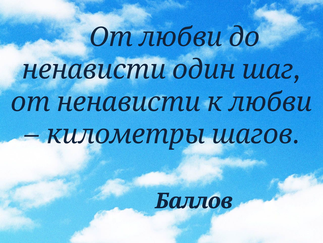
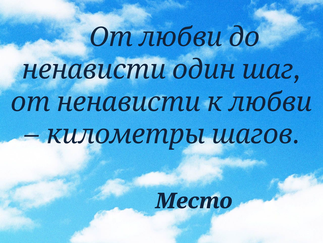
Баллов: Баллов -> Место
